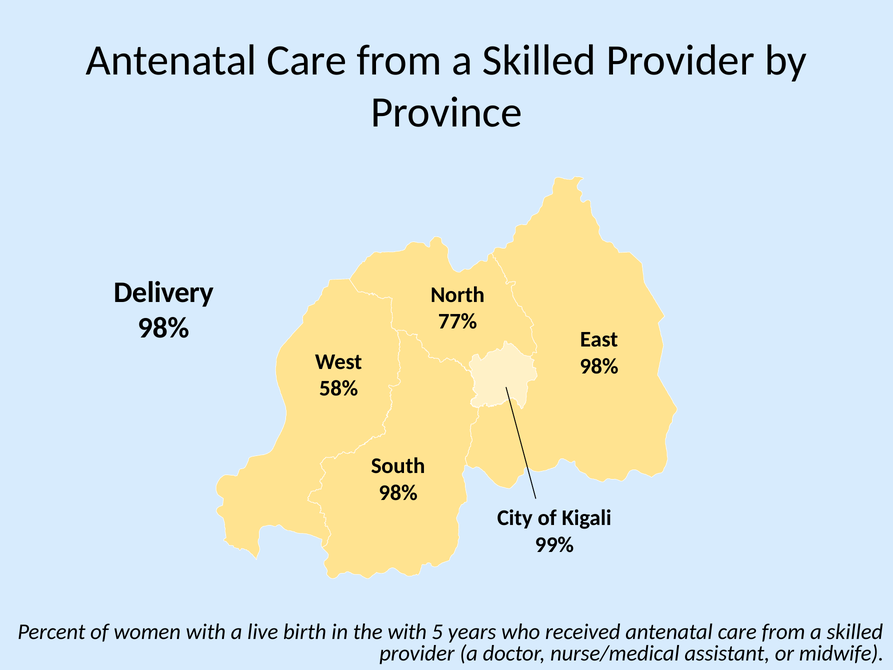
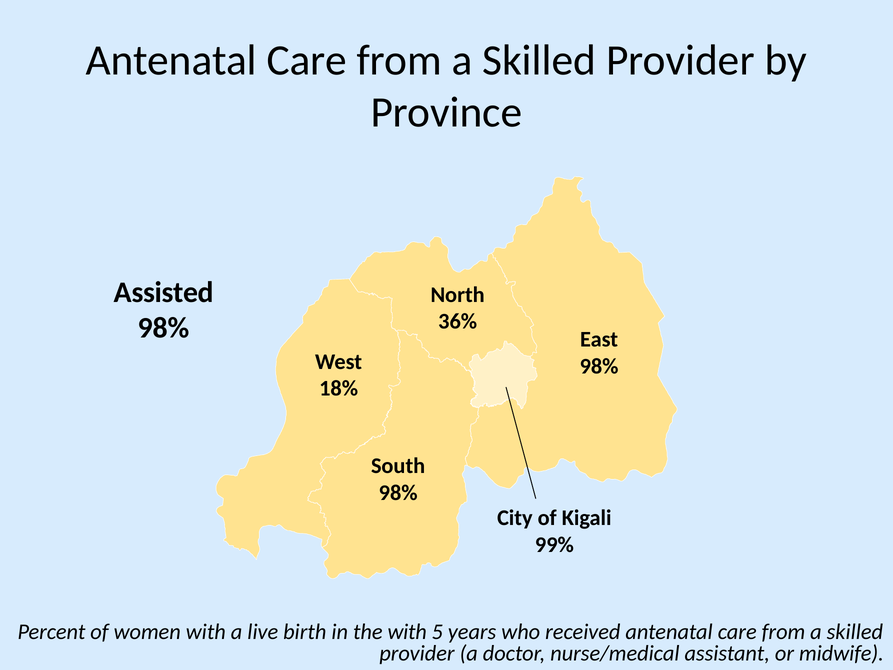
Delivery: Delivery -> Assisted
77%: 77% -> 36%
58%: 58% -> 18%
